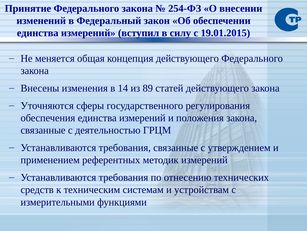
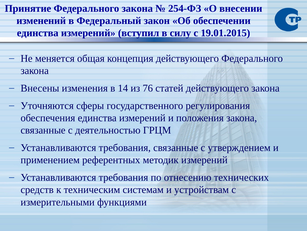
89: 89 -> 76
